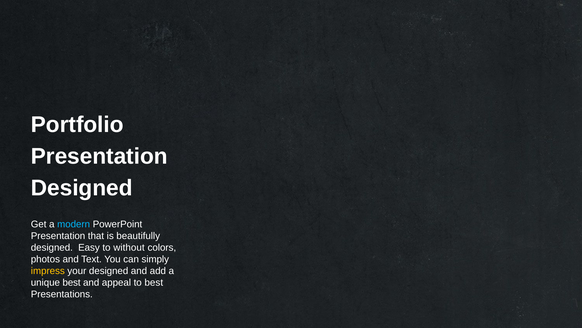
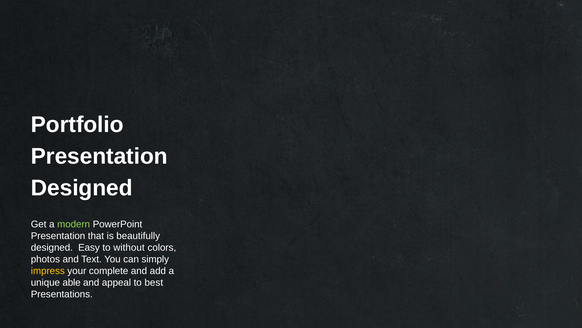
modern colour: light blue -> light green
your designed: designed -> complete
unique best: best -> able
